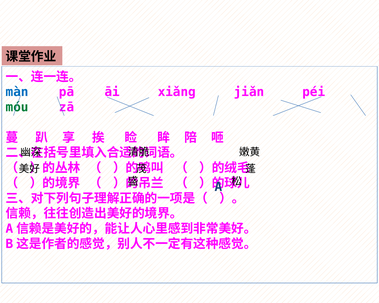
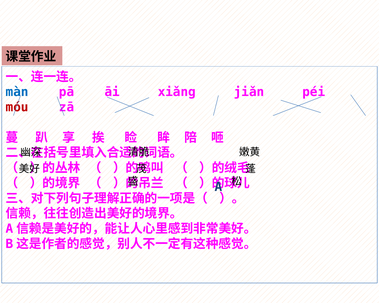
móu colour: green -> red
